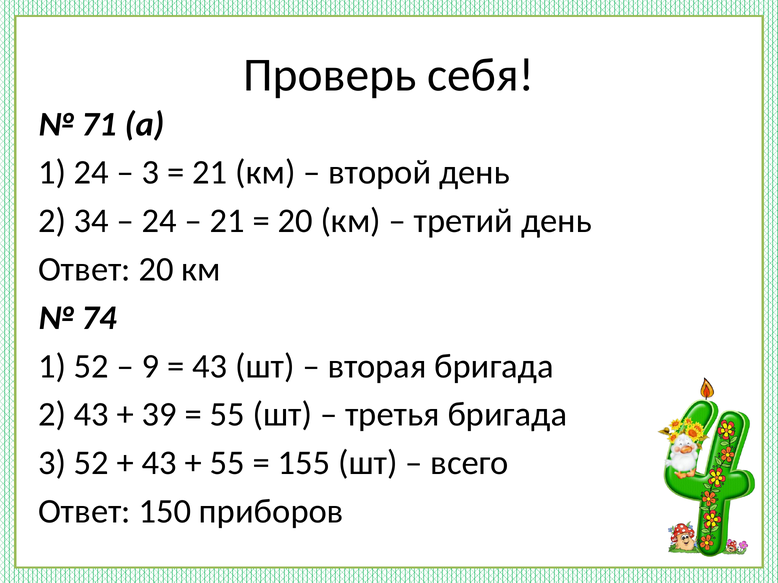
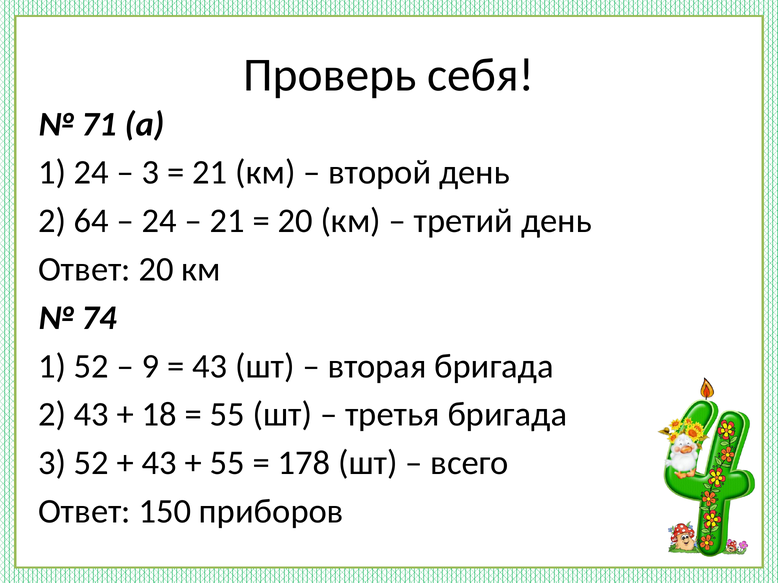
34: 34 -> 64
39: 39 -> 18
155: 155 -> 178
